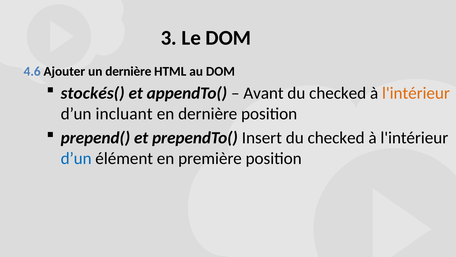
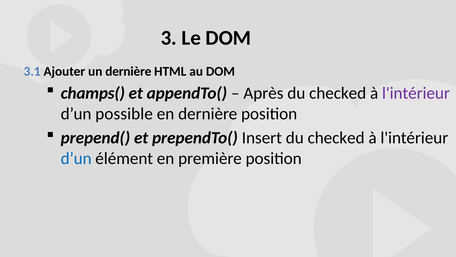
4.6: 4.6 -> 3.1
stockés(: stockés( -> champs(
Avant: Avant -> Après
l'intérieur at (416, 93) colour: orange -> purple
incluant: incluant -> possible
